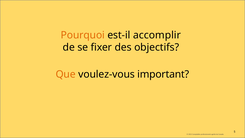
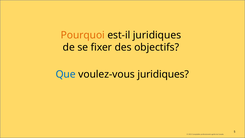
est-il accomplir: accomplir -> juridiques
Que colour: orange -> blue
voulez-vous important: important -> juridiques
